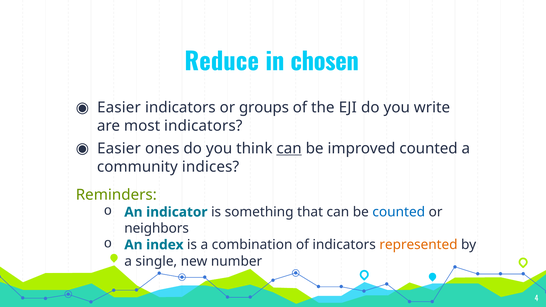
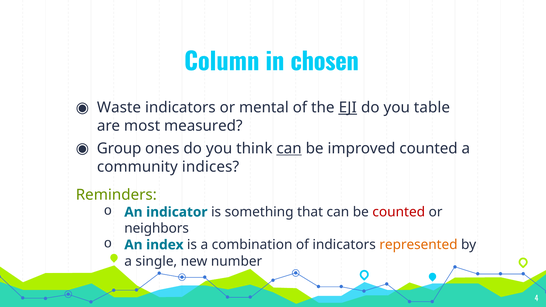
Reduce: Reduce -> Column
Easier at (119, 108): Easier -> Waste
groups: groups -> mental
EJI underline: none -> present
write: write -> table
most indicators: indicators -> measured
Easier at (119, 149): Easier -> Group
counted at (399, 212) colour: blue -> red
